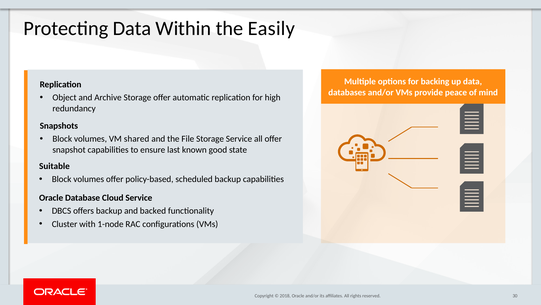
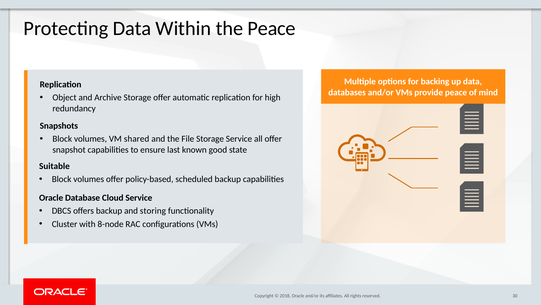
the Easily: Easily -> Peace
backed: backed -> storing
1-node: 1-node -> 8-node
